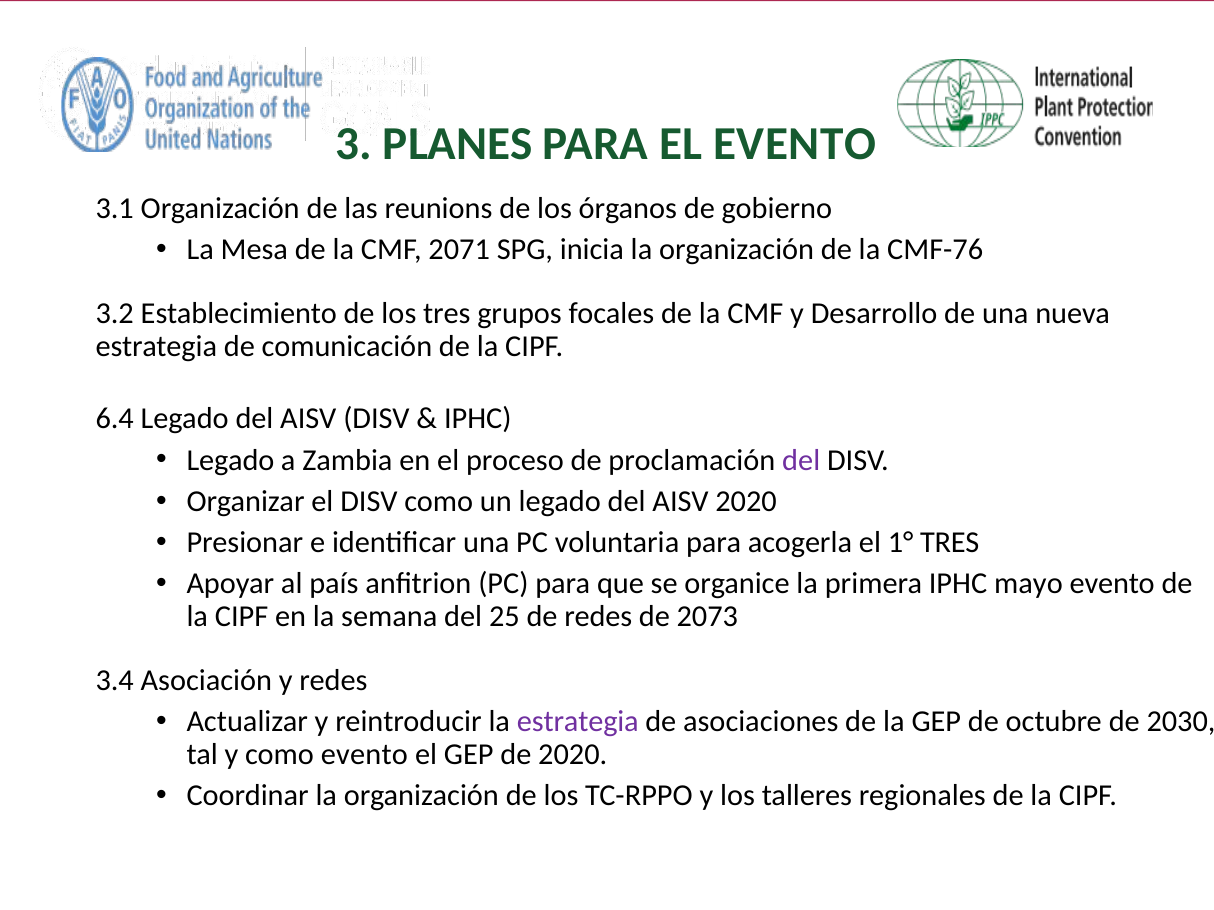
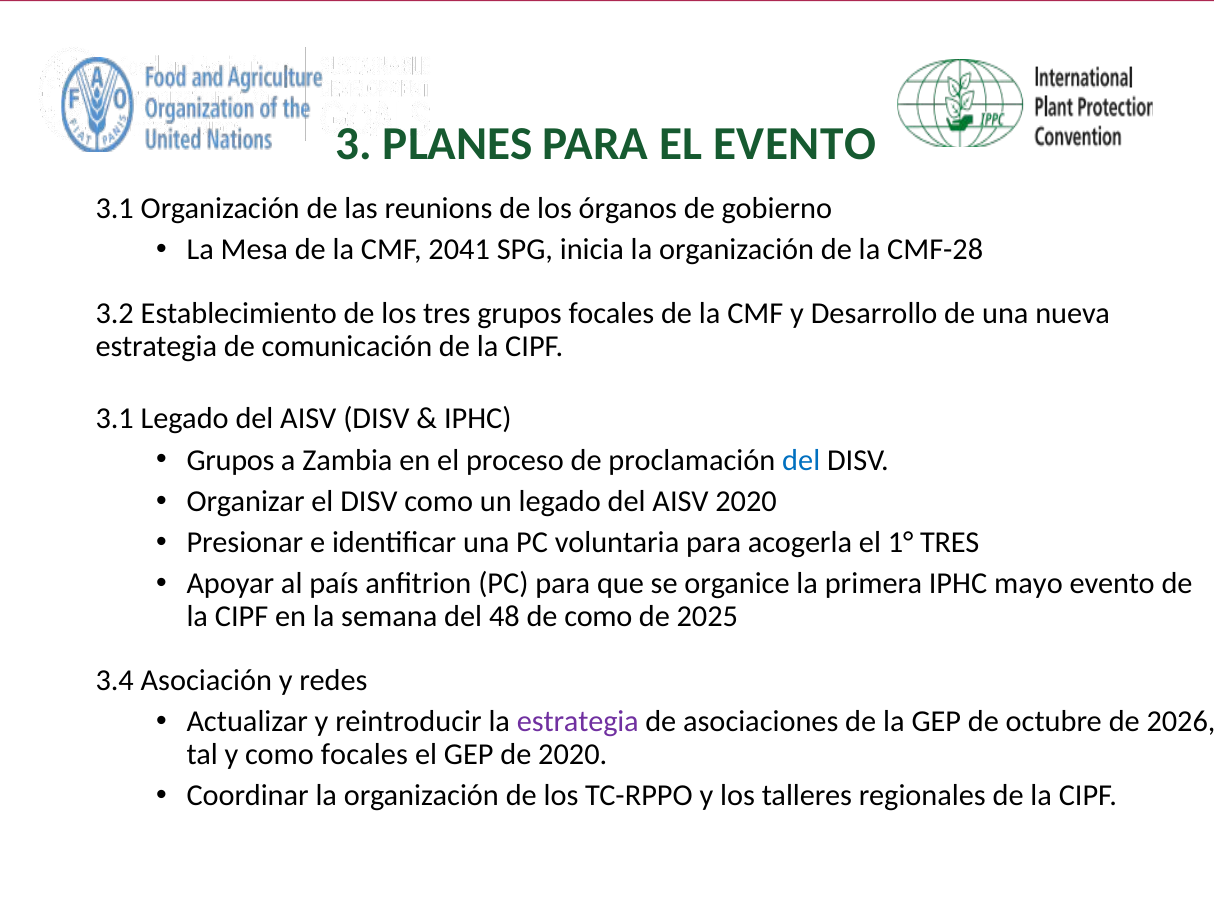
2071: 2071 -> 2041
CMF-76: CMF-76 -> CMF-28
6.4 at (115, 419): 6.4 -> 3.1
Legado at (230, 460): Legado -> Grupos
del at (801, 460) colour: purple -> blue
25: 25 -> 48
de redes: redes -> como
2073: 2073 -> 2025
2030: 2030 -> 2026
como evento: evento -> focales
